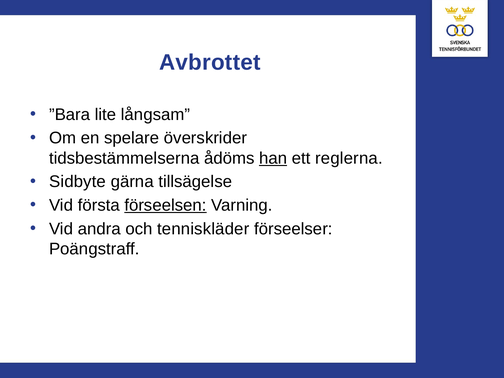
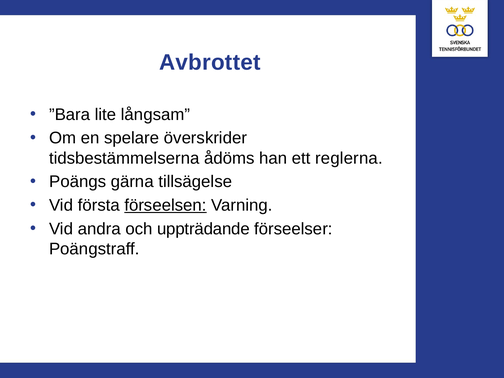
han underline: present -> none
Sidbyte: Sidbyte -> Poängs
tenniskläder: tenniskläder -> uppträdande
